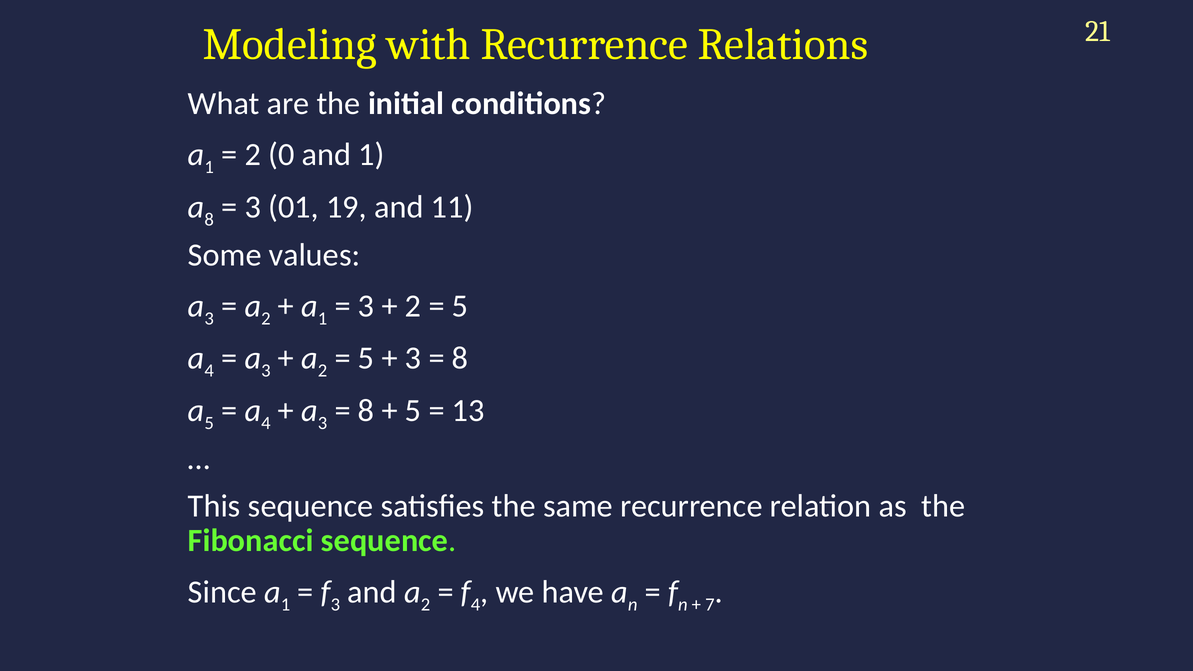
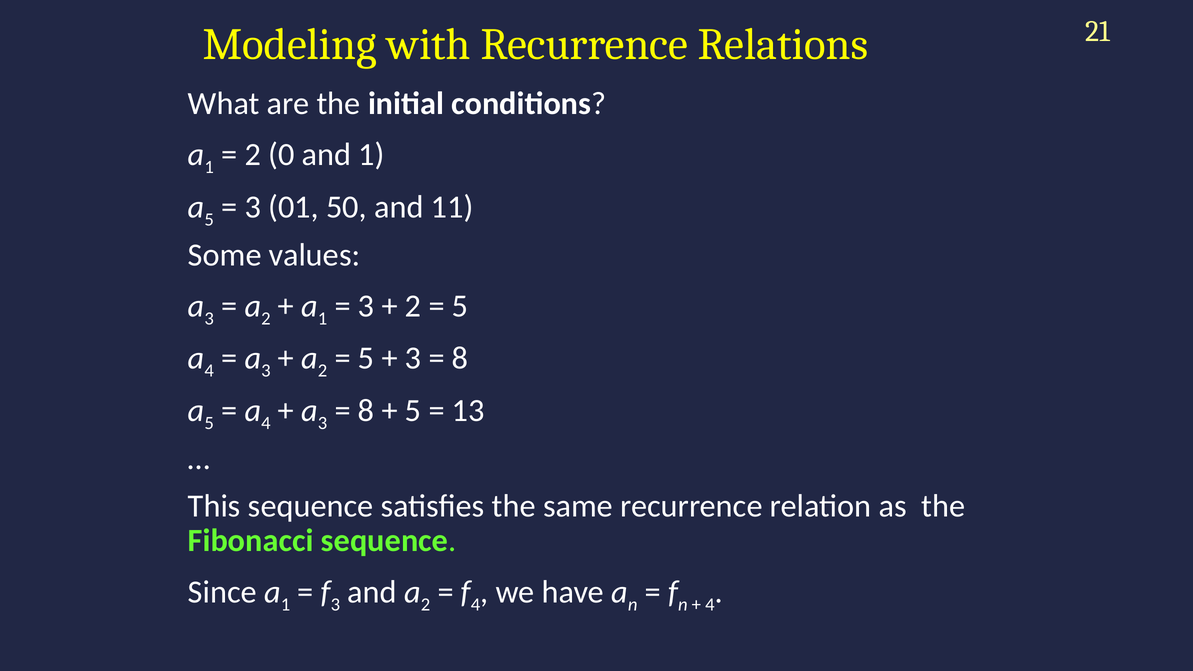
8 at (209, 219): 8 -> 5
19: 19 -> 50
7 at (710, 604): 7 -> 4
